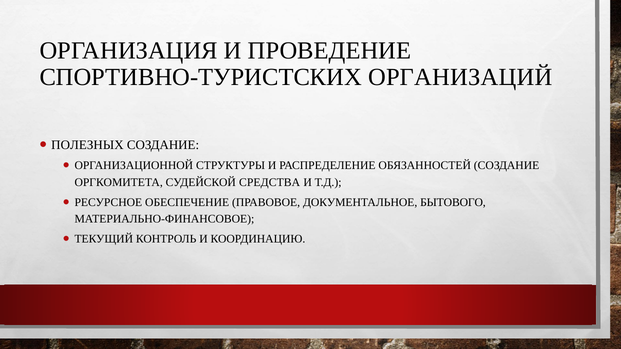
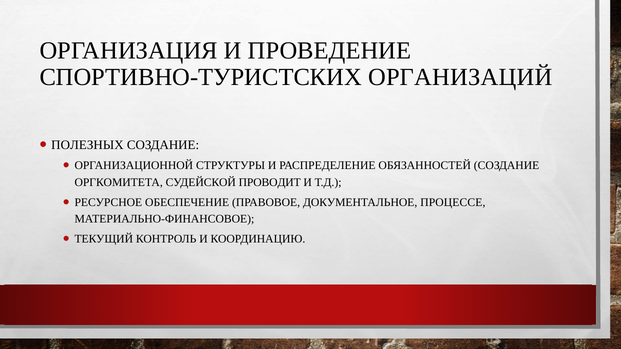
СРЕДСТВА: СРЕДСТВА -> ПРОВОДИТ
БЫТОВОГО: БЫТОВОГО -> ПРОЦЕССЕ
